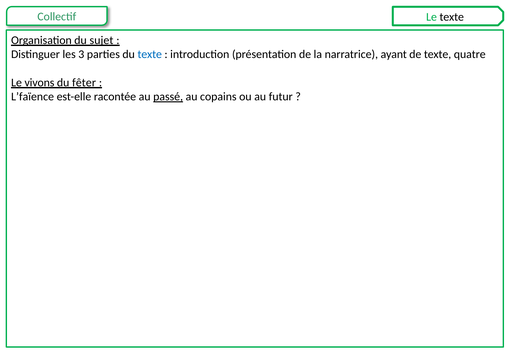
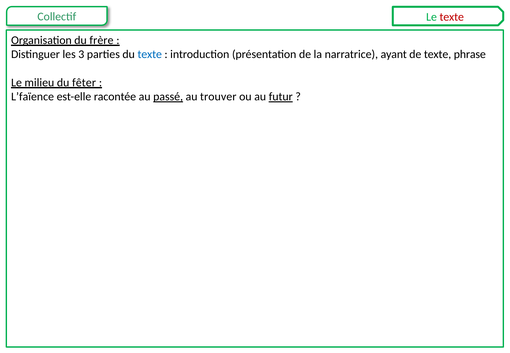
texte at (452, 17) colour: black -> red
sujet: sujet -> frère
quatre: quatre -> phrase
vivons: vivons -> milieu
copains: copains -> trouver
futur underline: none -> present
